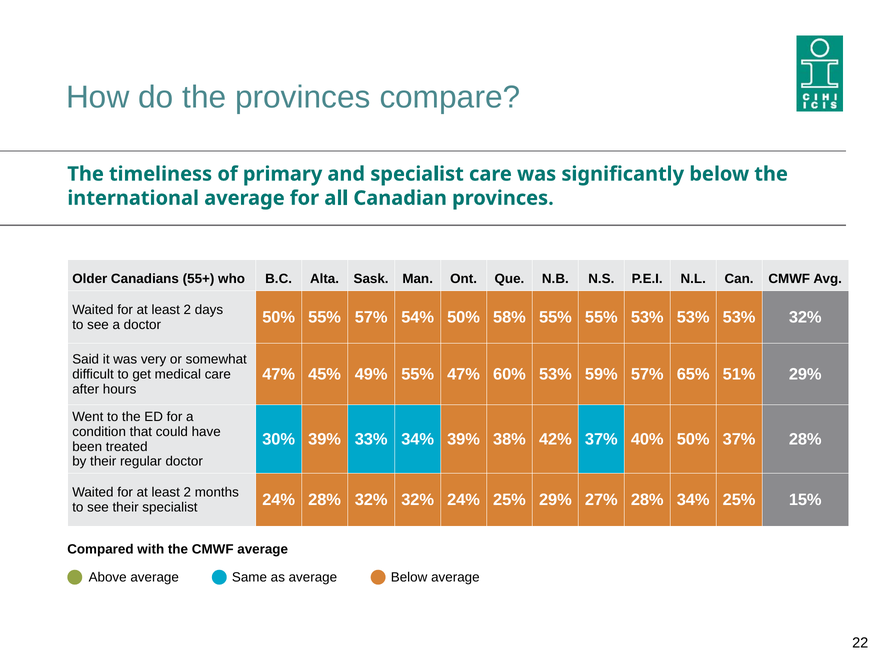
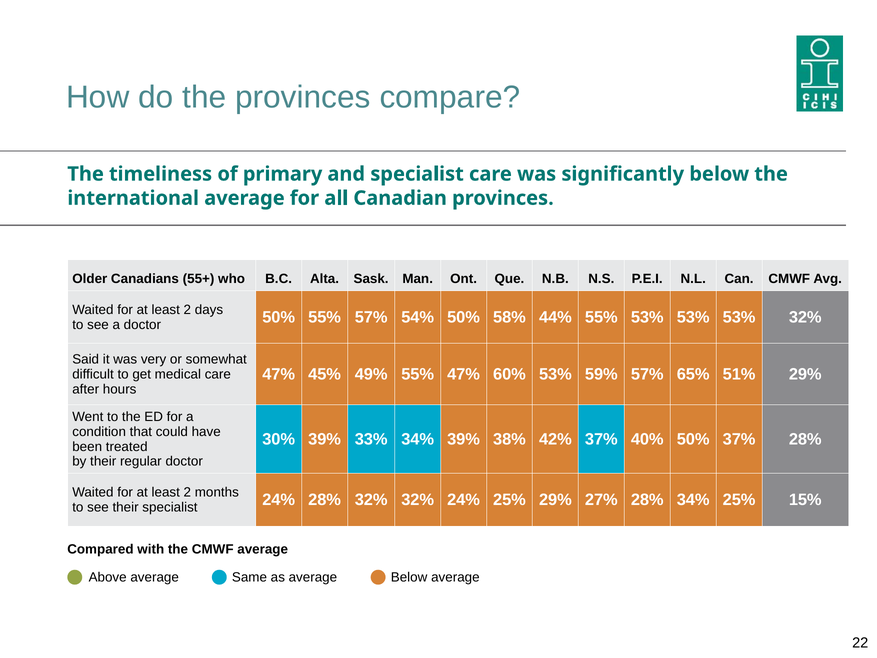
58% 55%: 55% -> 44%
